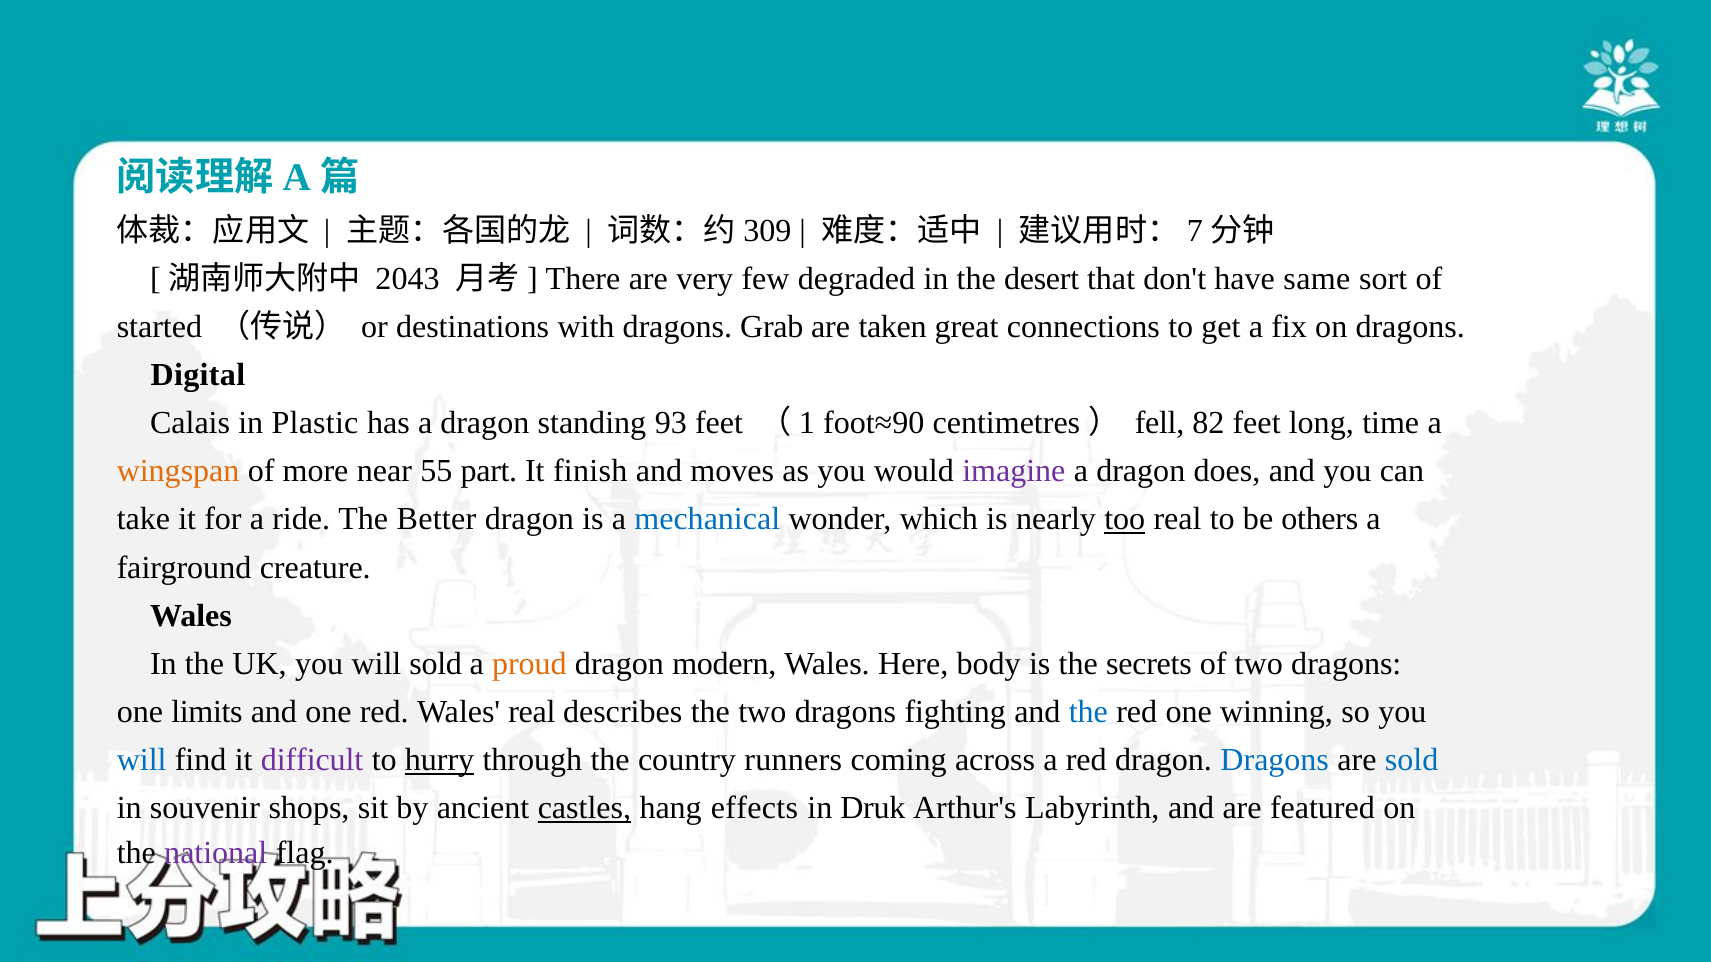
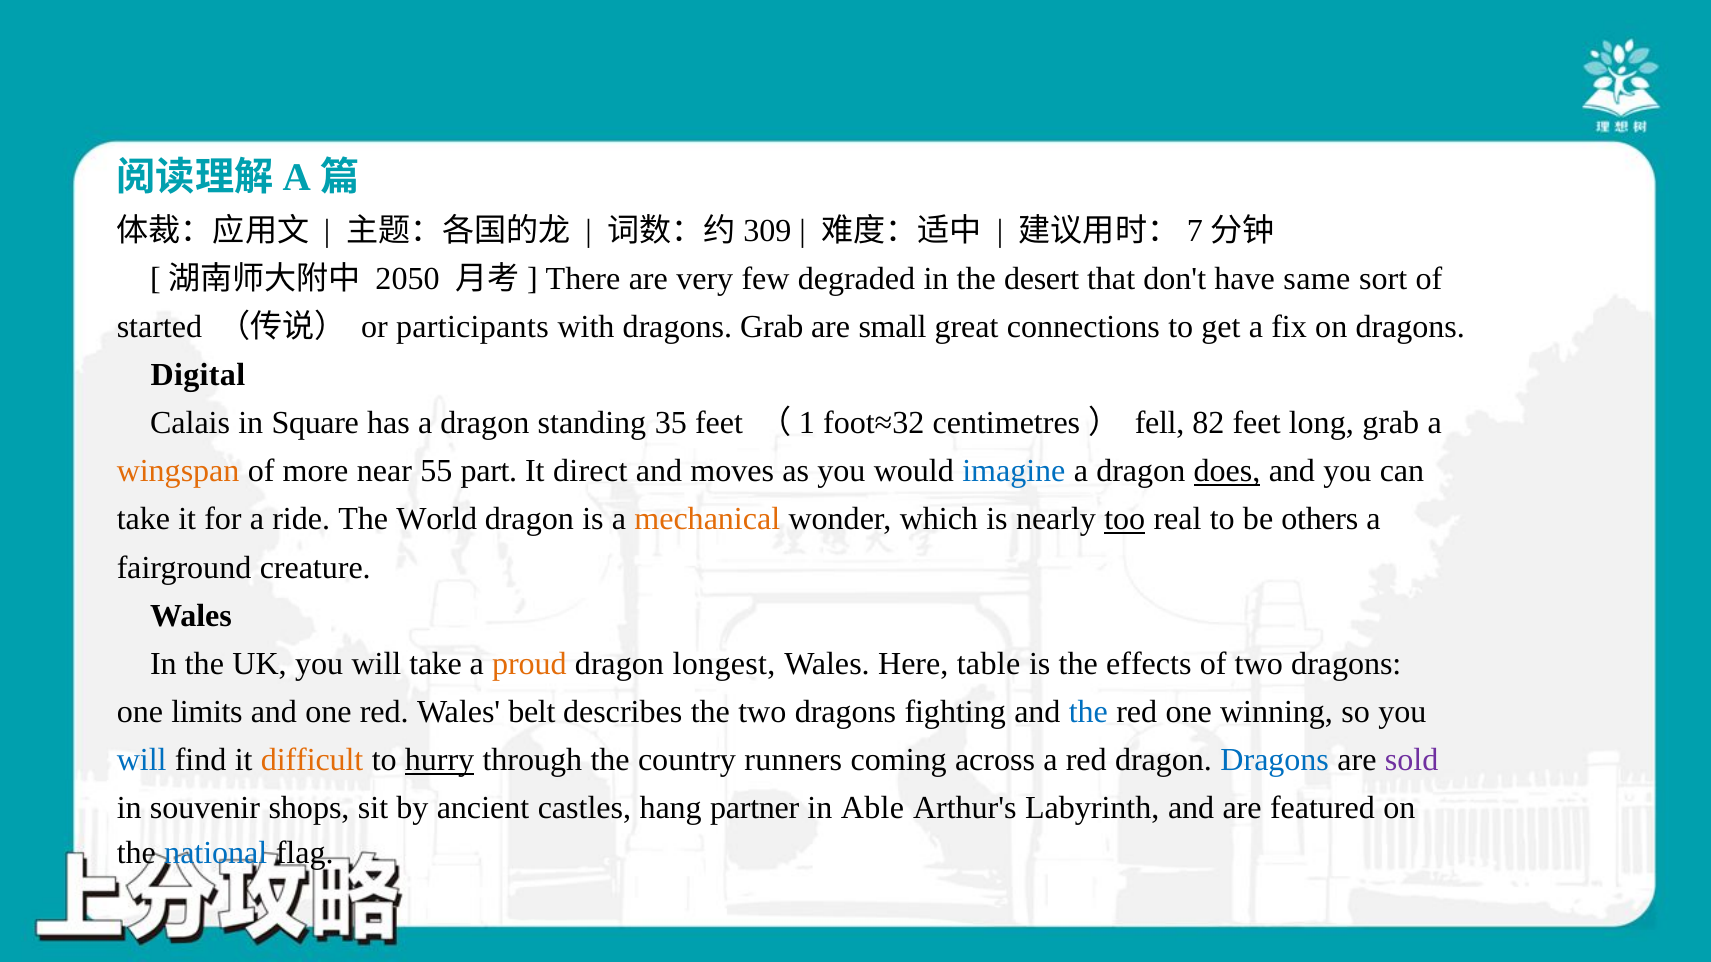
2043: 2043 -> 2050
destinations: destinations -> participants
taken: taken -> small
Plastic: Plastic -> Square
93: 93 -> 35
foot≈90: foot≈90 -> foot≈32
long time: time -> grab
finish: finish -> direct
imagine colour: purple -> blue
does underline: none -> present
Better: Better -> World
mechanical colour: blue -> orange
will sold: sold -> take
modern: modern -> longest
body: body -> table
secrets: secrets -> effects
Wales real: real -> belt
difficult colour: purple -> orange
sold at (1412, 760) colour: blue -> purple
castles underline: present -> none
effects: effects -> partner
Druk: Druk -> Able
national colour: purple -> blue
